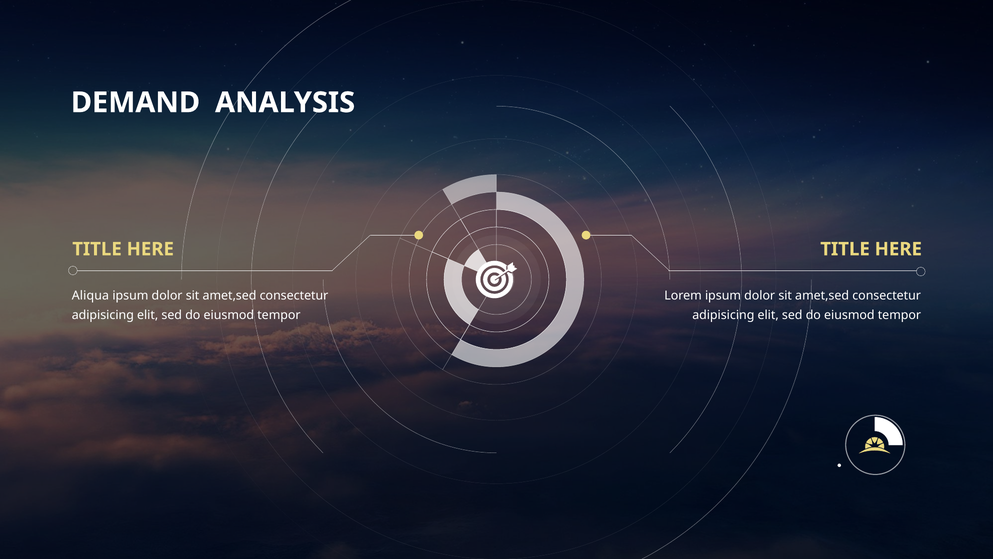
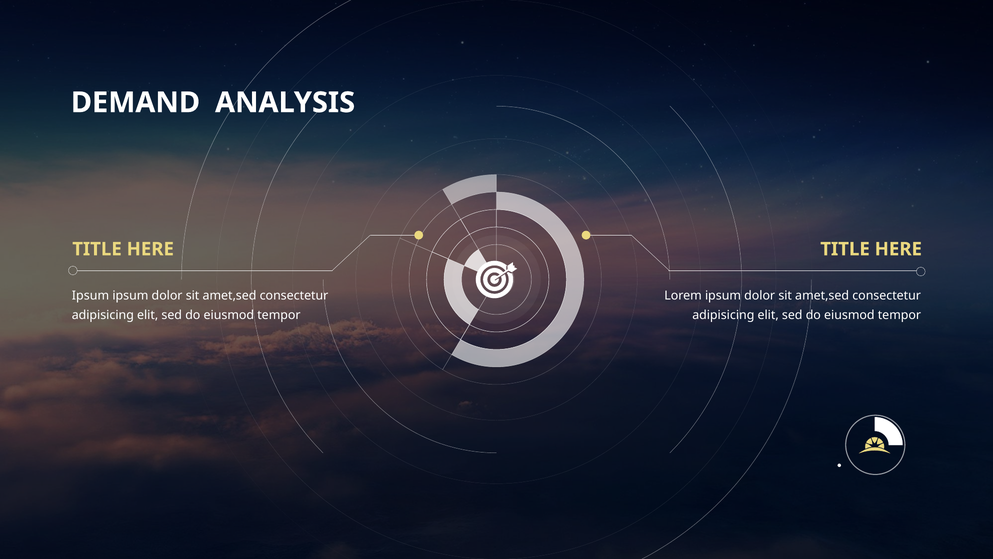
Aliqua at (90, 296): Aliqua -> Ipsum
